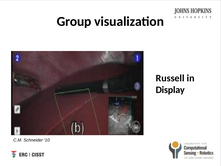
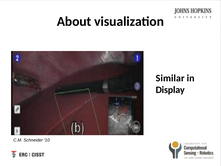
Group: Group -> About
Russell: Russell -> Similar
